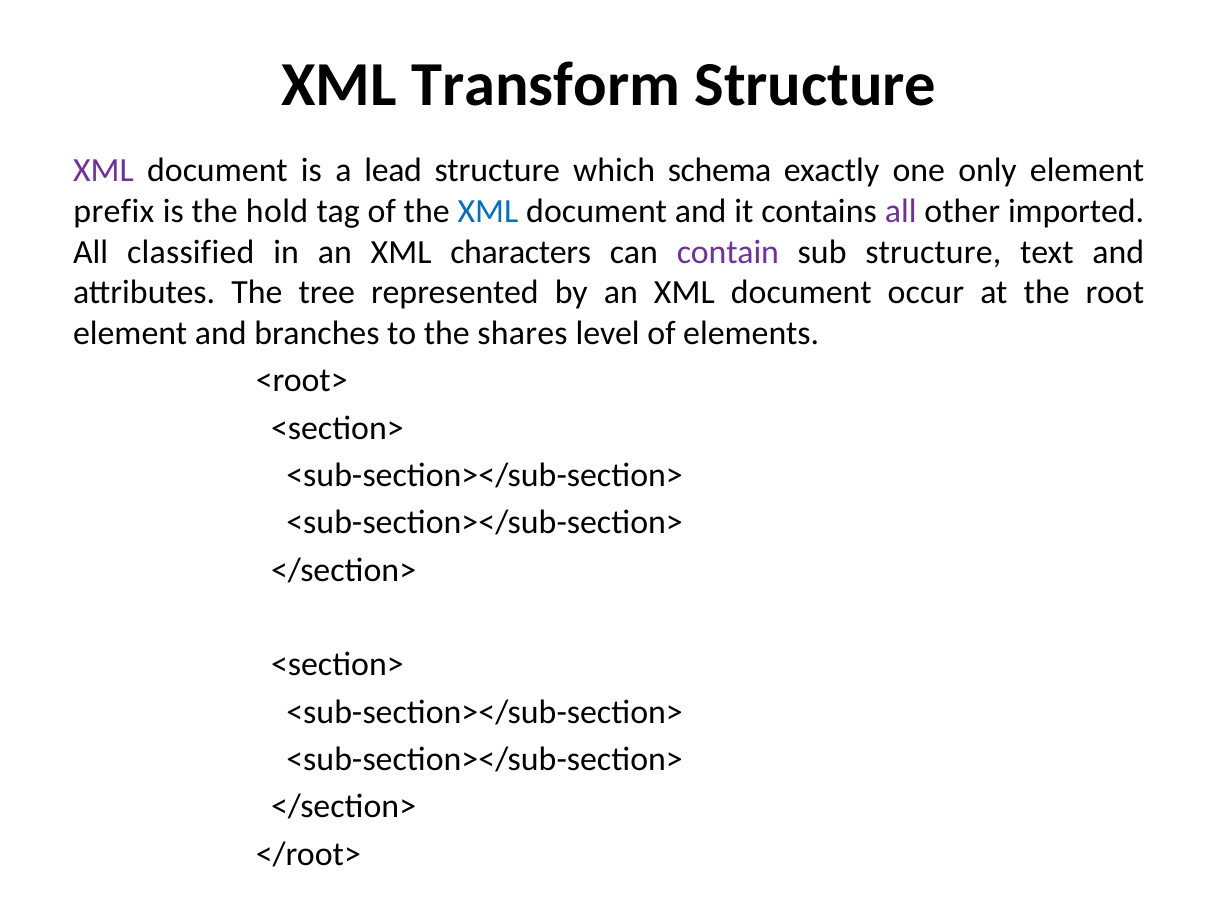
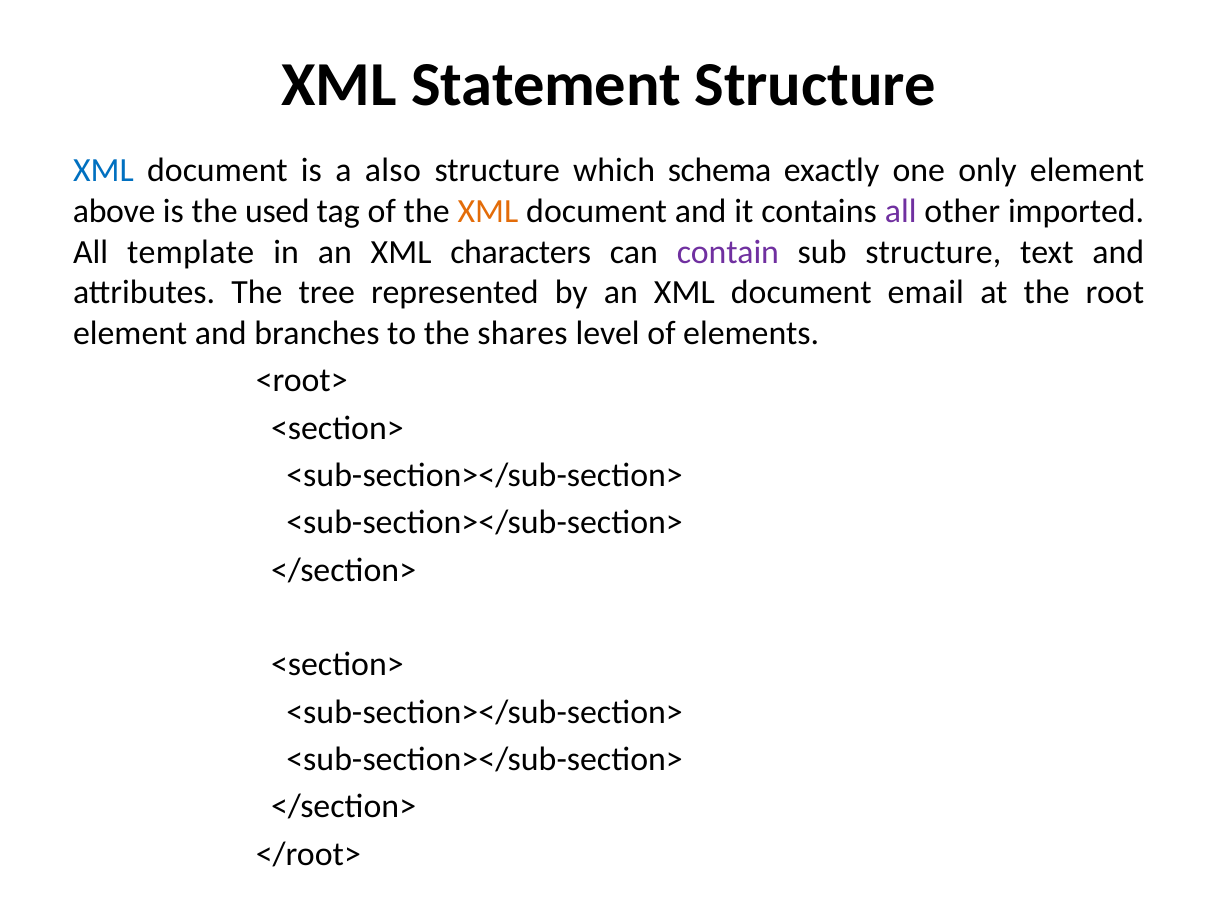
Transform: Transform -> Statement
XML at (103, 171) colour: purple -> blue
lead: lead -> also
prefix: prefix -> above
hold: hold -> used
XML at (488, 211) colour: blue -> orange
classified: classified -> template
occur: occur -> email
